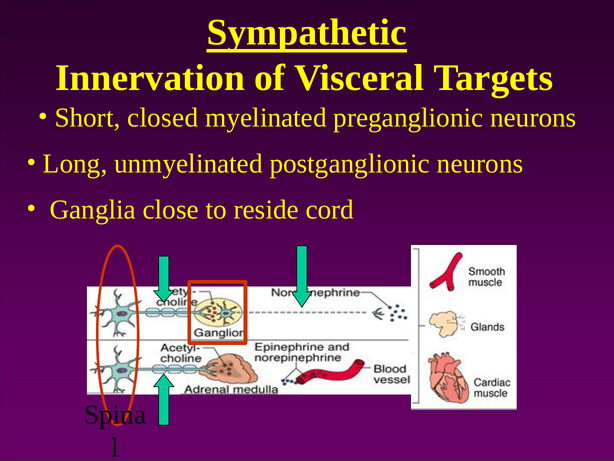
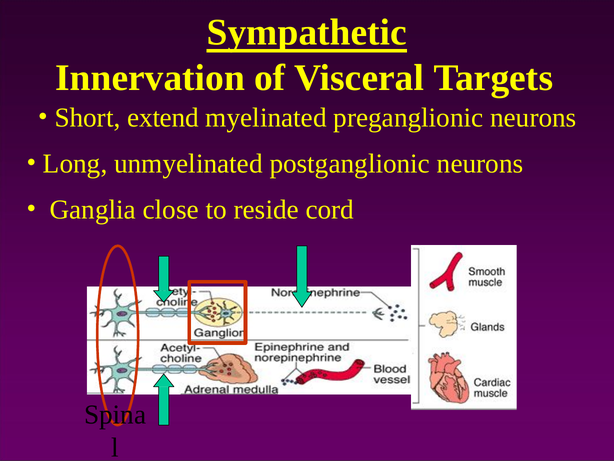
closed: closed -> extend
